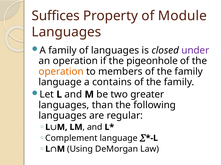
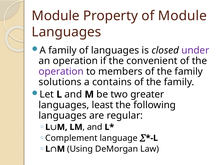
Suffices at (56, 16): Suffices -> Module
pigeonhole: pigeonhole -> convenient
operation at (61, 72) colour: orange -> purple
language at (60, 82): language -> solutions
than: than -> least
